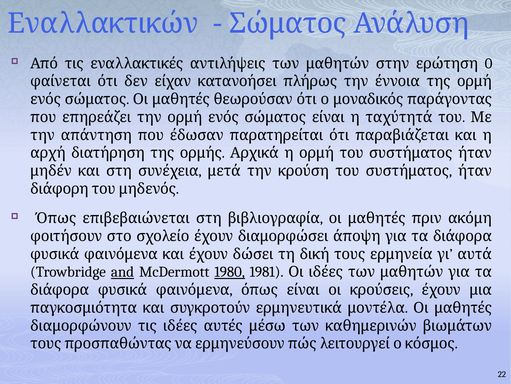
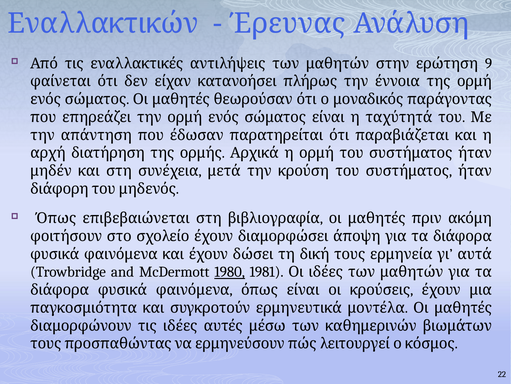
Σώματος at (288, 23): Σώματος -> Έρευνας
0: 0 -> 9
and underline: present -> none
